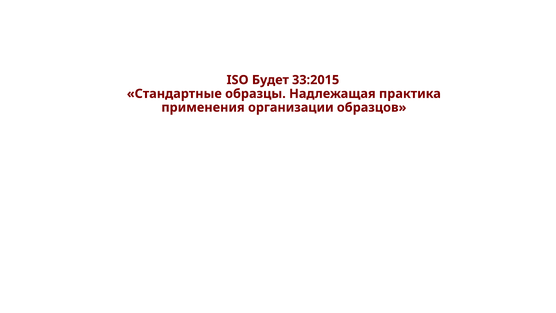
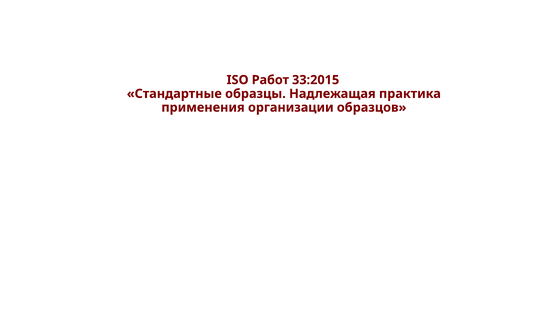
Будет: Будет -> Работ
